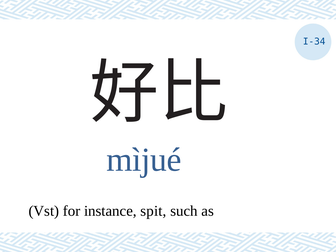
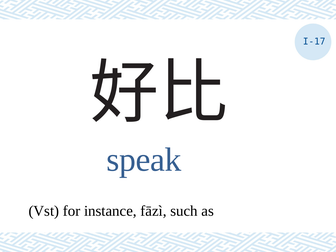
I-34: I-34 -> I-17
mìjué: mìjué -> speak
spit: spit -> fāzì
